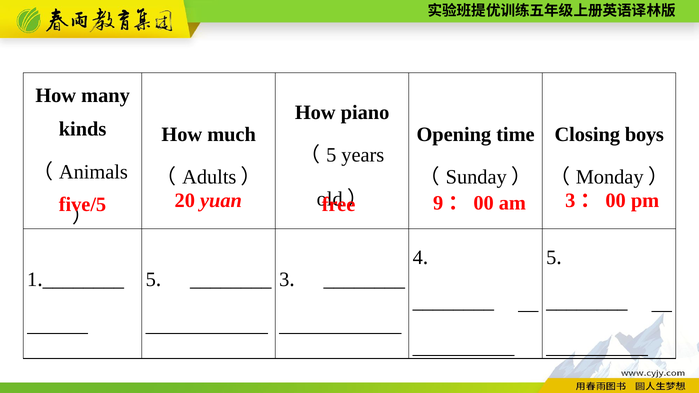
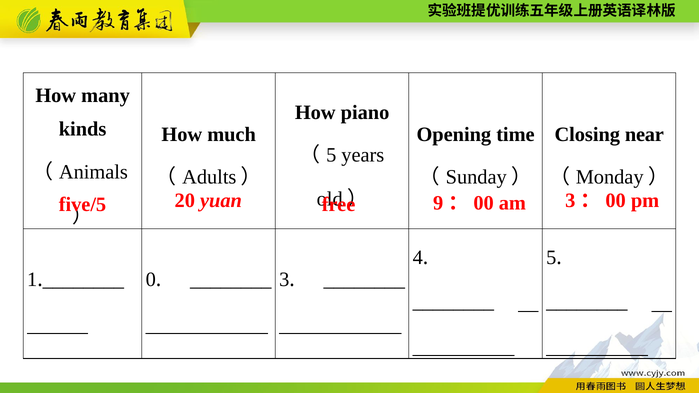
boys: boys -> near
5 at (151, 280): 5 -> 0
